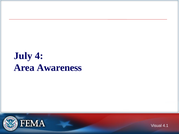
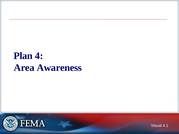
July: July -> Plan
